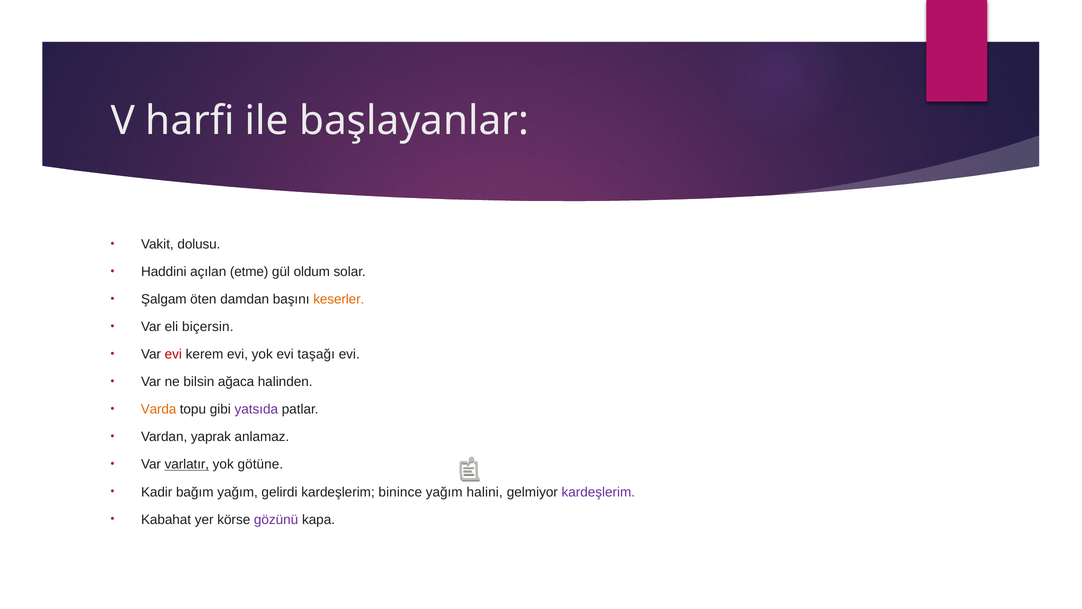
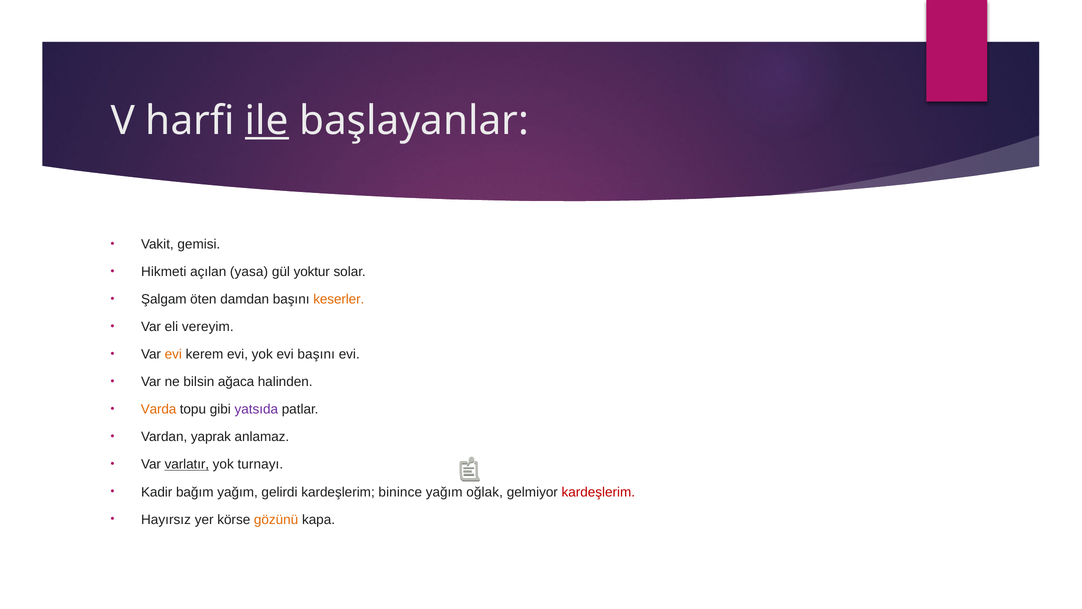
ile underline: none -> present
dolusu: dolusu -> gemisi
Haddini: Haddini -> Hikmeti
etme: etme -> yasa
oldum: oldum -> yoktur
biçersin: biçersin -> vereyim
evi at (173, 354) colour: red -> orange
evi taşağı: taşağı -> başını
götüne: götüne -> turnayı
halini: halini -> oğlak
kardeşlerim at (598, 492) colour: purple -> red
Kabahat: Kabahat -> Hayırsız
gözünü colour: purple -> orange
